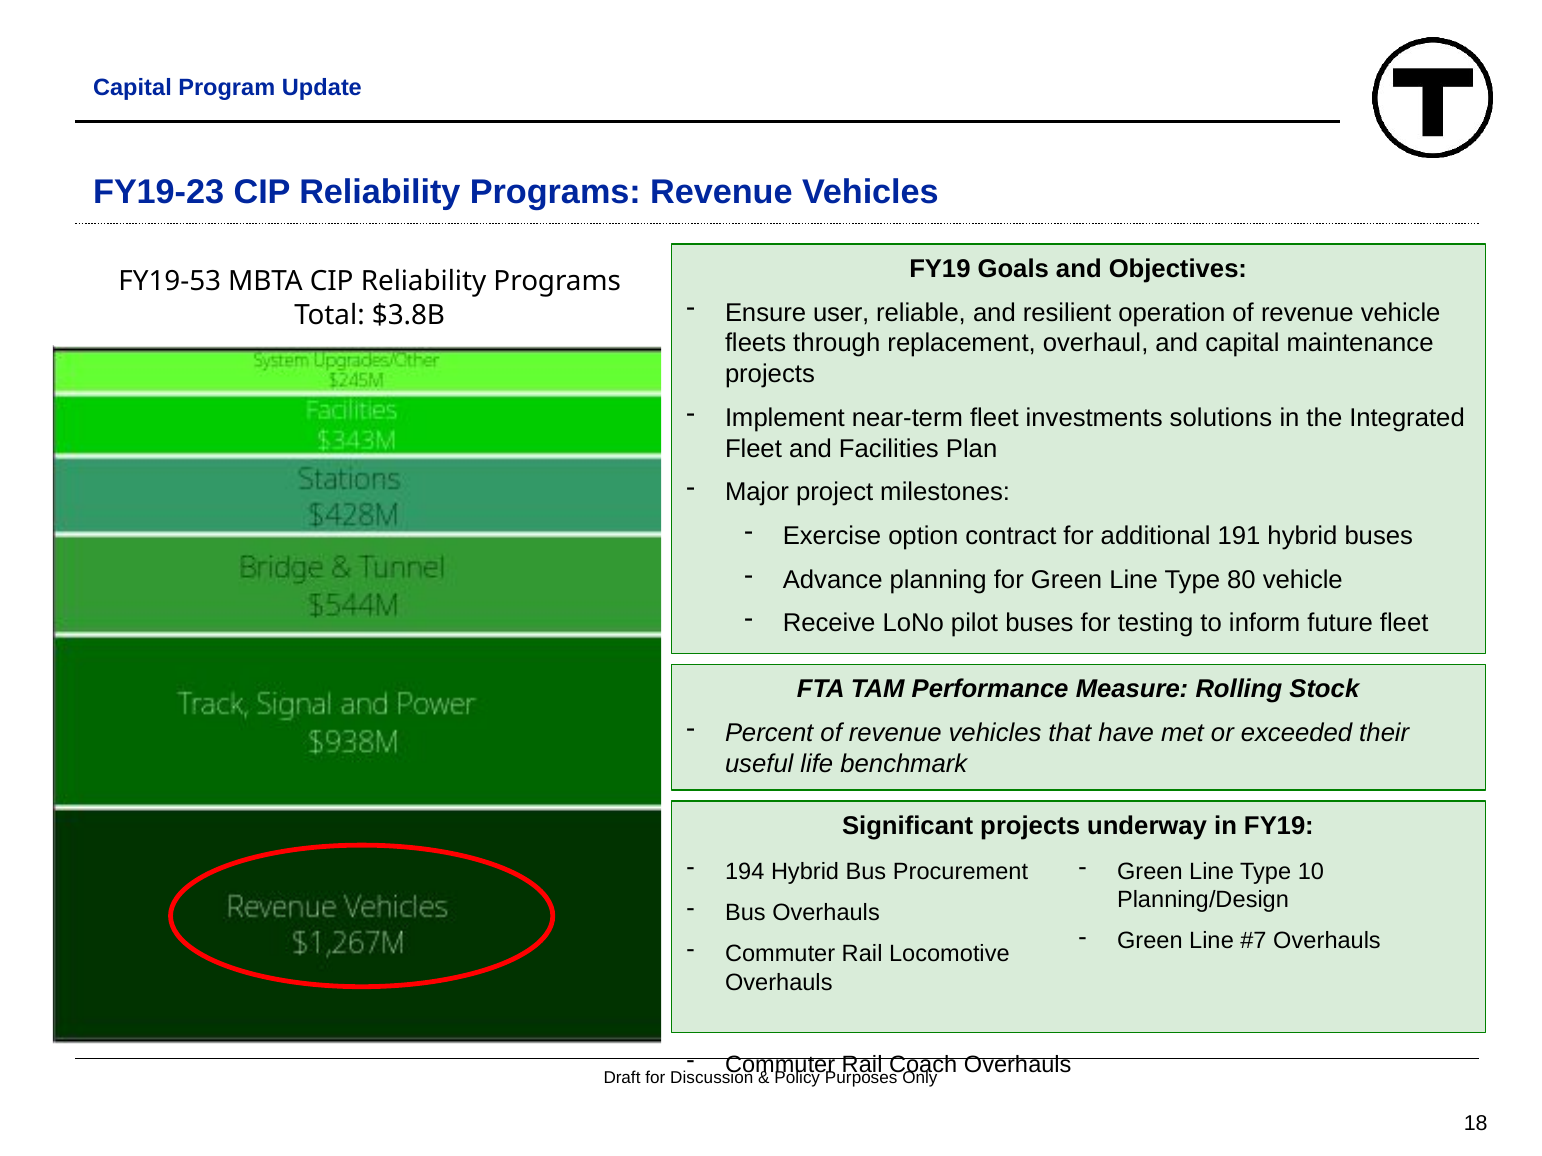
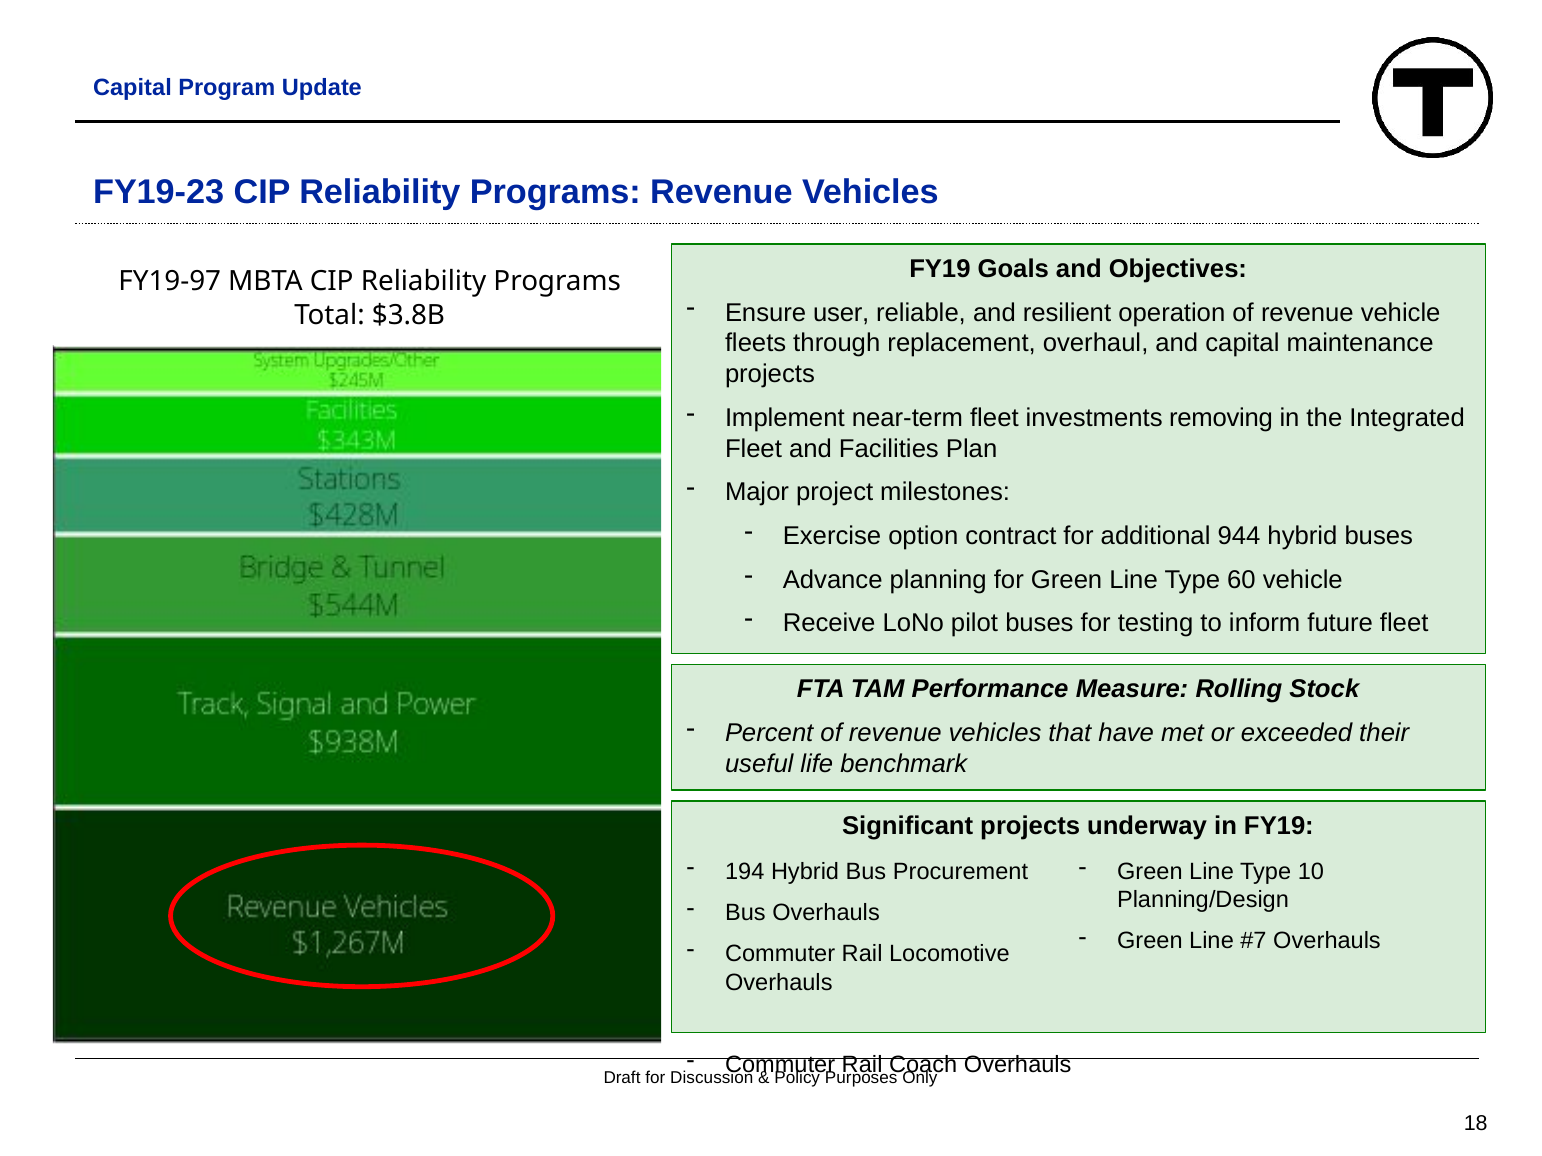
FY19-53: FY19-53 -> FY19-97
solutions: solutions -> removing
191: 191 -> 944
80: 80 -> 60
